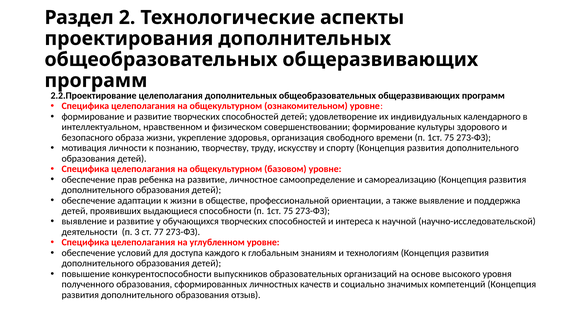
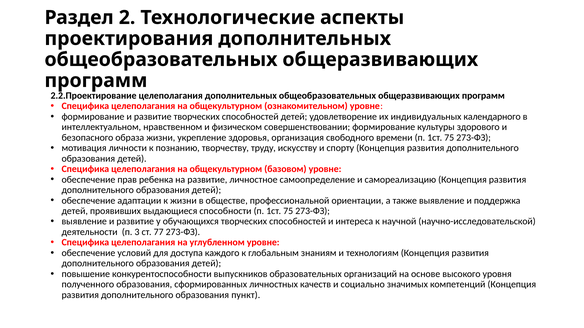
отзыв: отзыв -> пункт
